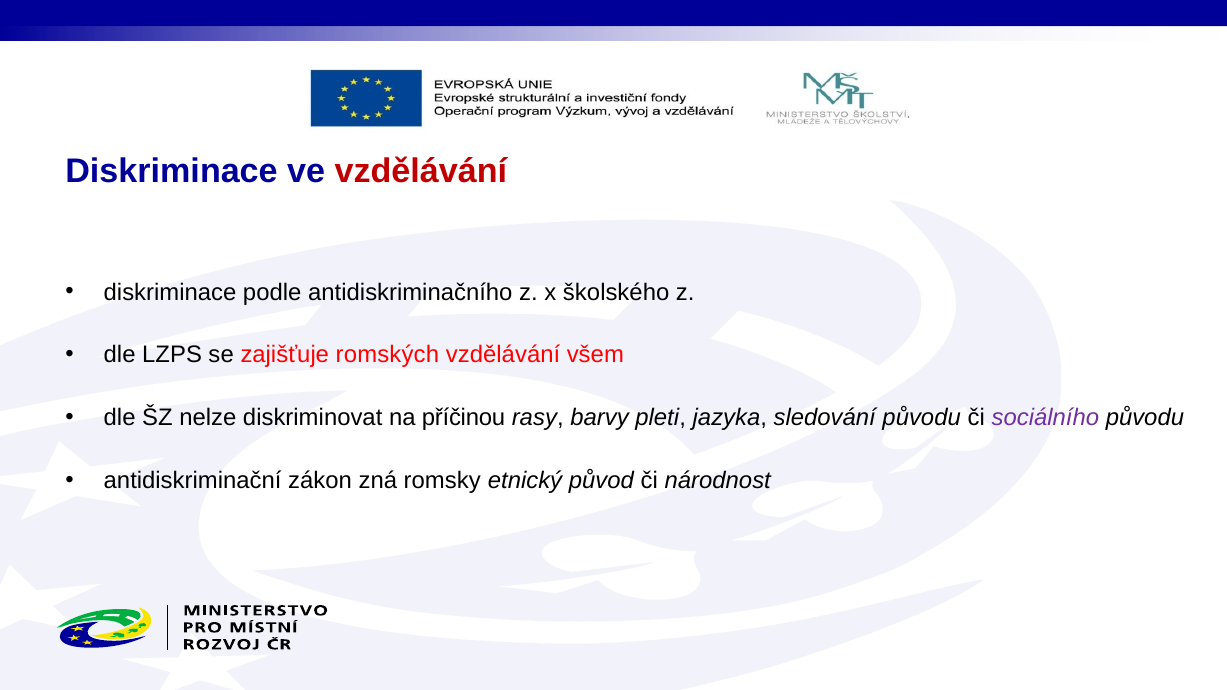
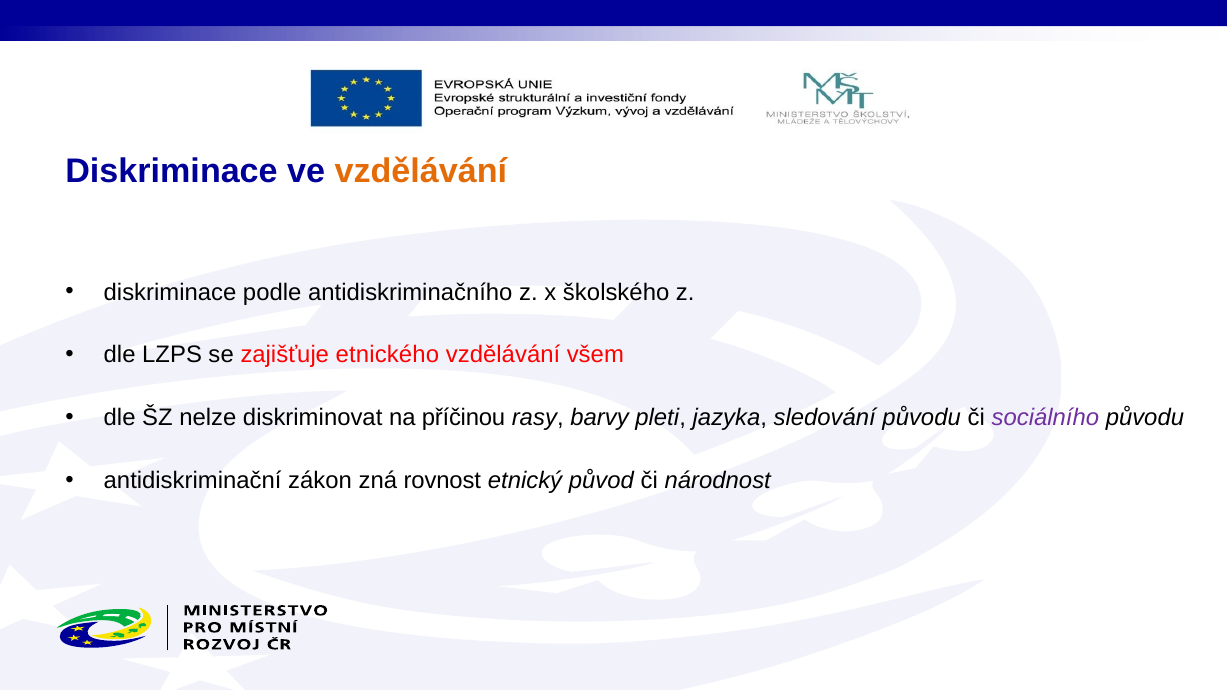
vzdělávání at (421, 171) colour: red -> orange
romských: romských -> etnického
romsky: romsky -> rovnost
